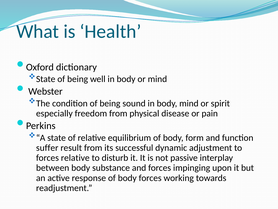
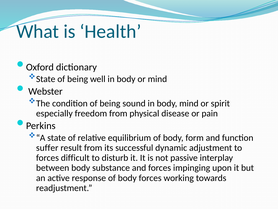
forces relative: relative -> difficult
